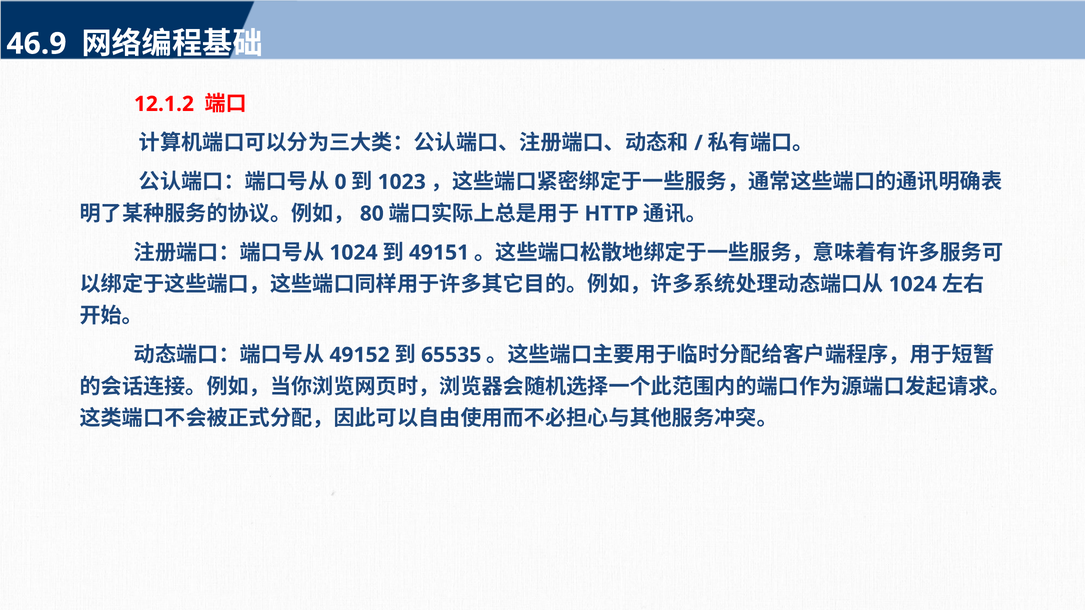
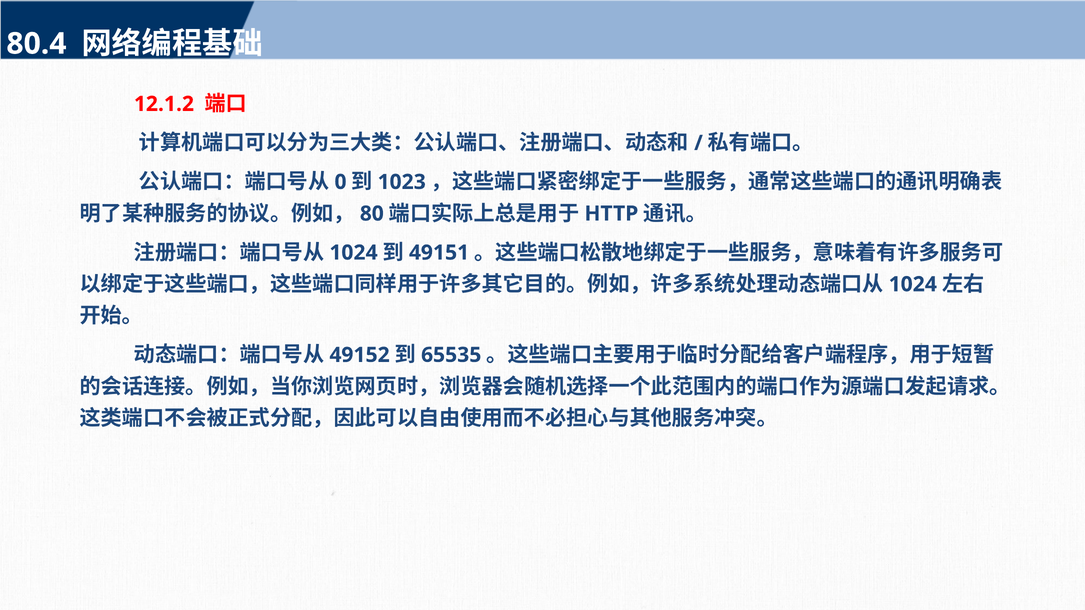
46.9: 46.9 -> 80.4
